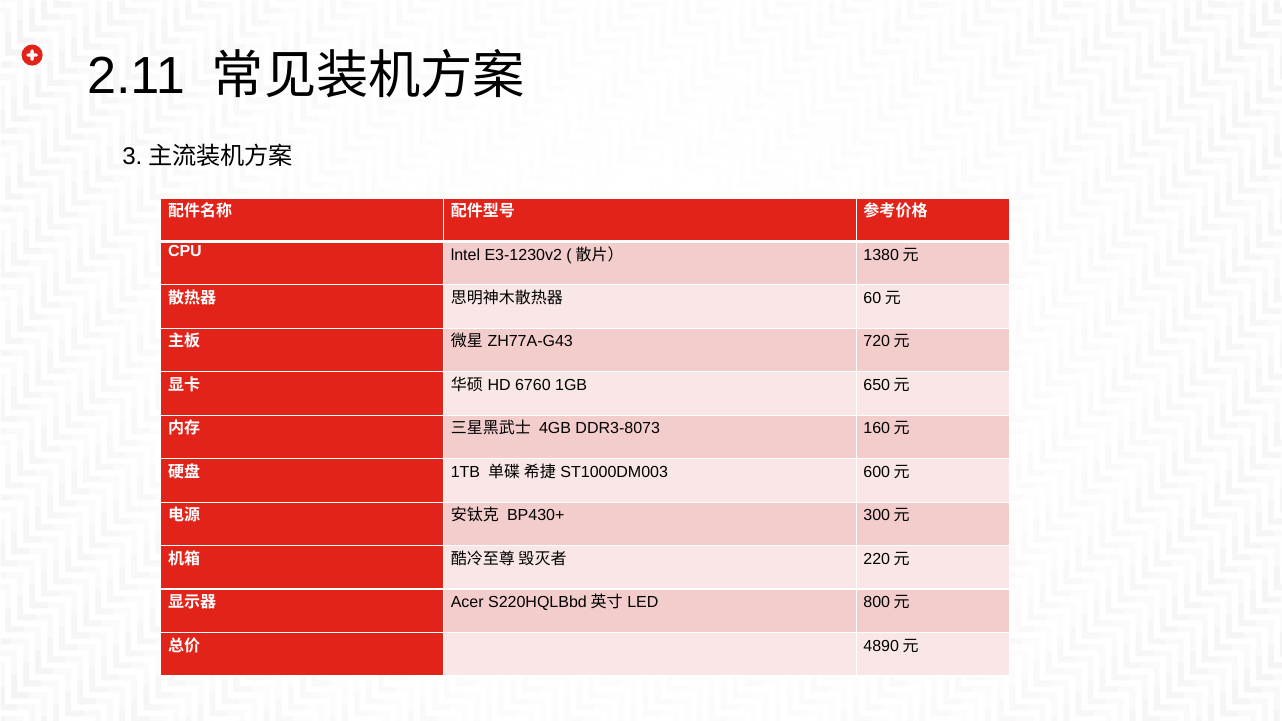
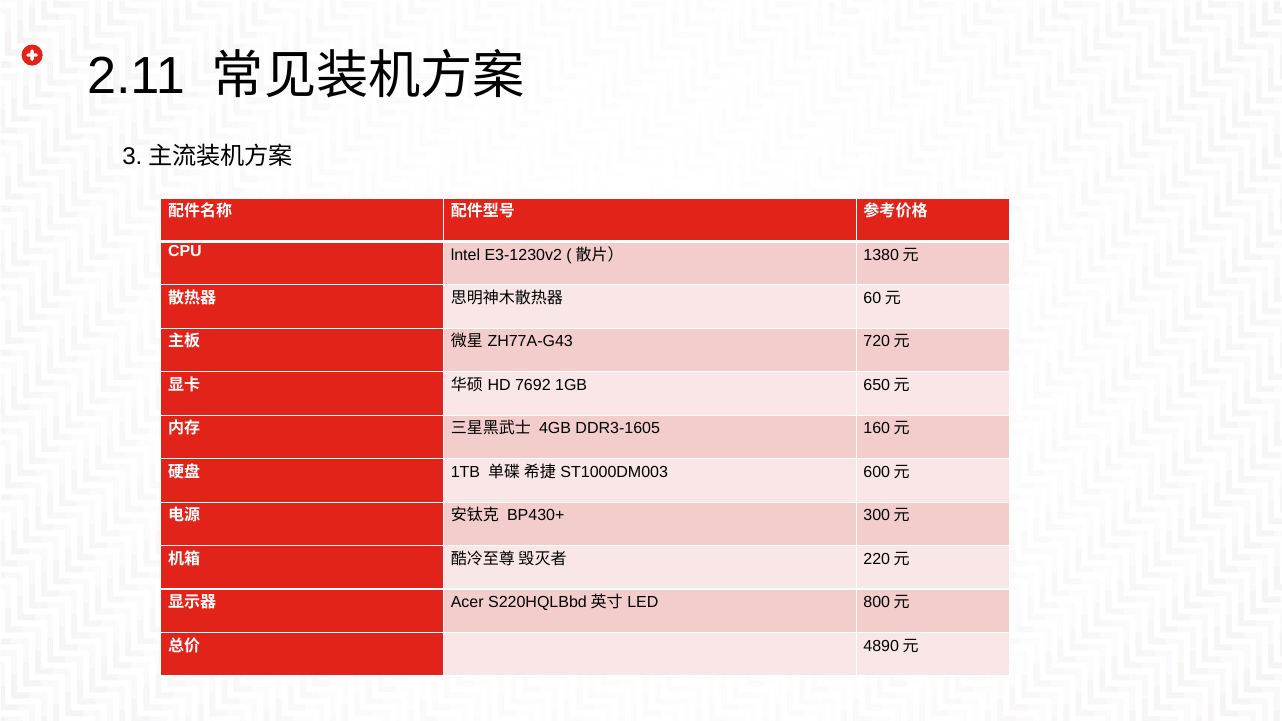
6760: 6760 -> 7692
DDR3-8073: DDR3-8073 -> DDR3-1605
